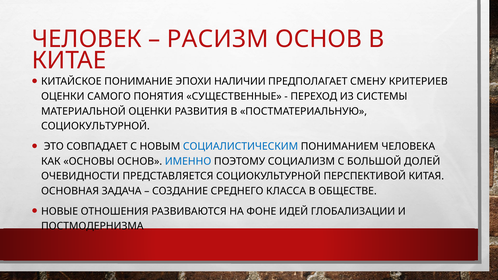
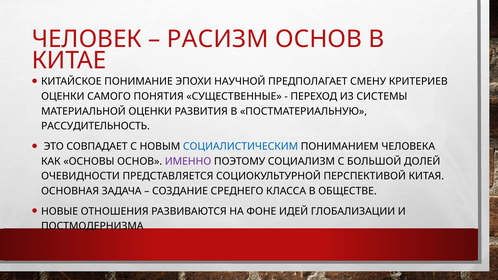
НАЛИЧИИ: НАЛИЧИИ -> НАУЧНОЙ
СОЦИОКУЛЬТУРНОЙ at (95, 126): СОЦИОКУЛЬТУРНОЙ -> РАССУДИТЕЛЬНОСТЬ
ИМЕННО colour: blue -> purple
